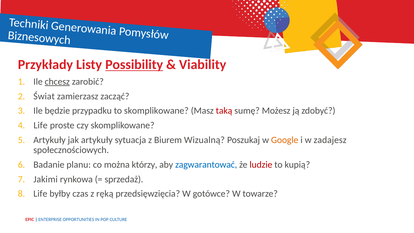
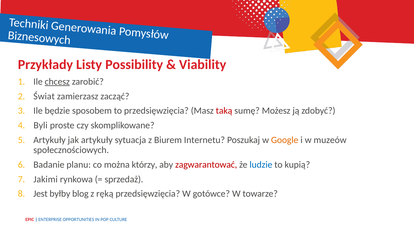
Possibility underline: present -> none
przypadku: przypadku -> sposobem
to skomplikowane: skomplikowane -> przedsięwzięcia
Life at (41, 125): Life -> Byli
Wizualną: Wizualną -> Internetu
zadajesz: zadajesz -> muzeów
zagwarantować colour: blue -> red
ludzie colour: red -> blue
Life at (40, 194): Life -> Jest
czas: czas -> blog
